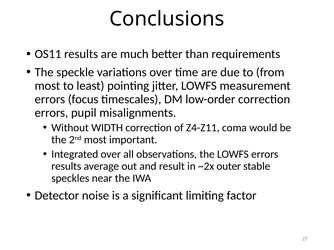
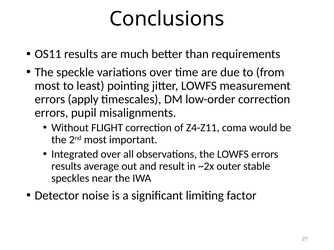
focus: focus -> apply
WIDTH: WIDTH -> FLIGHT
